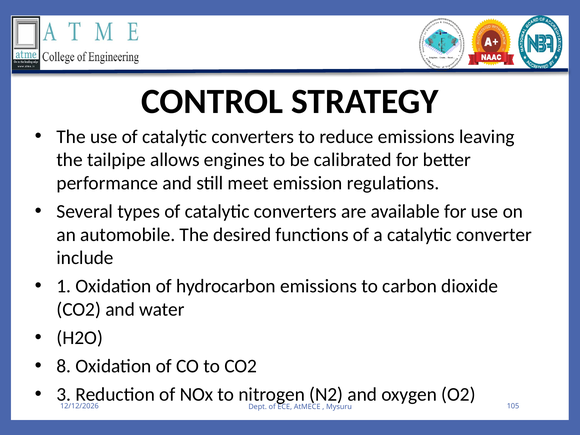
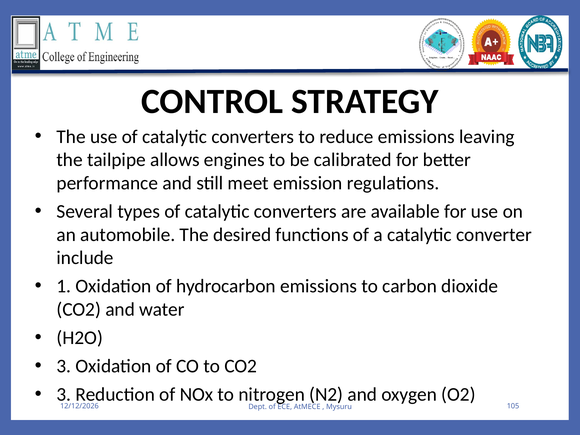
8 at (64, 366): 8 -> 3
